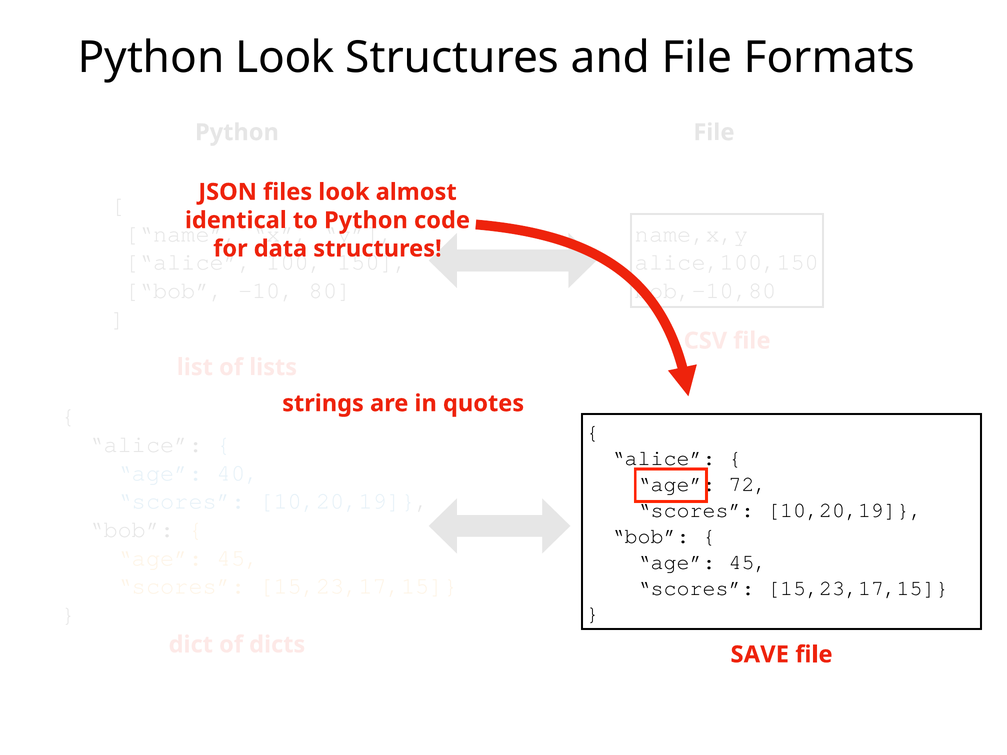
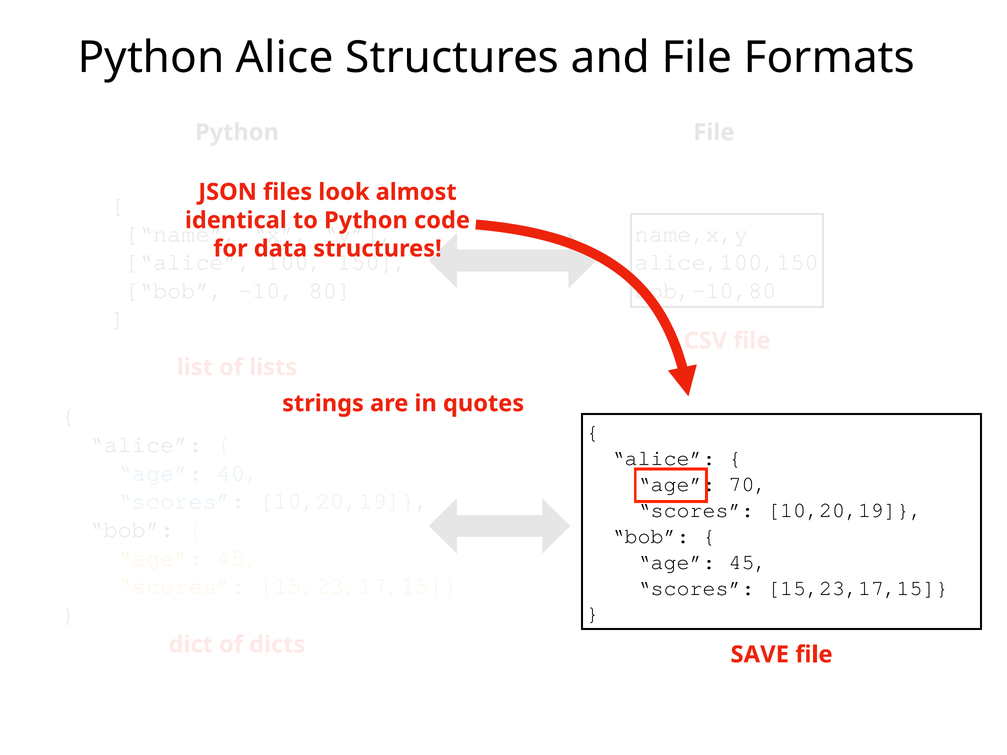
Python Look: Look -> Alice
72: 72 -> 70
